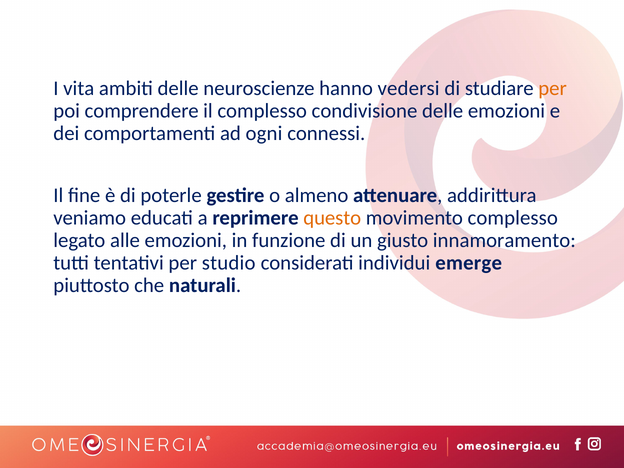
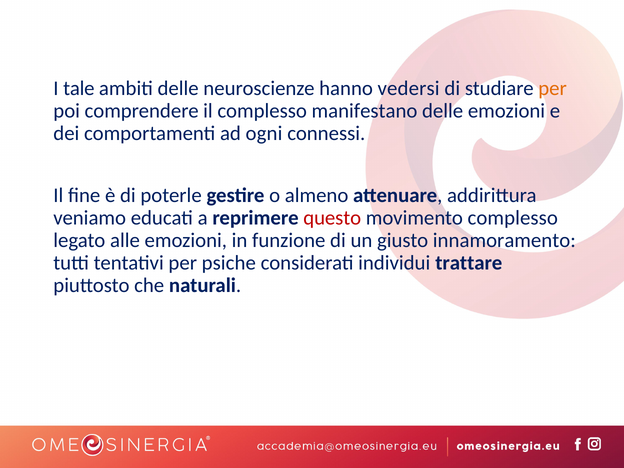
vita: vita -> tale
condivisione: condivisione -> manifestano
questo colour: orange -> red
studio: studio -> psiche
emerge: emerge -> trattare
